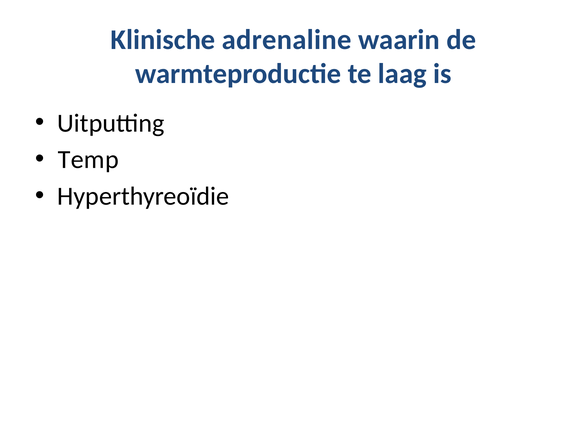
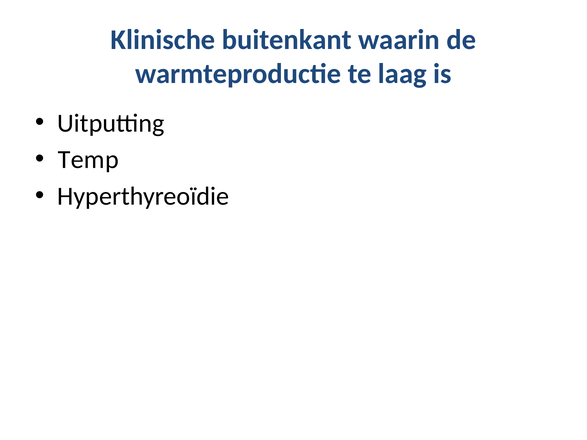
adrenaline: adrenaline -> buitenkant
